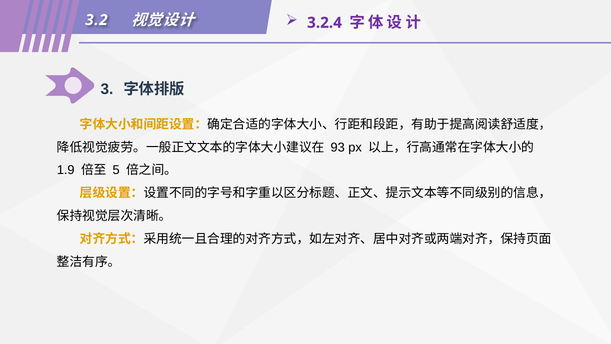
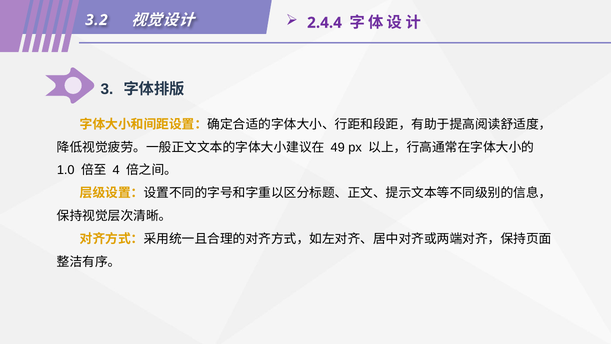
3.2.4: 3.2.4 -> 2.4.4
93: 93 -> 49
1.9: 1.9 -> 1.0
5: 5 -> 4
